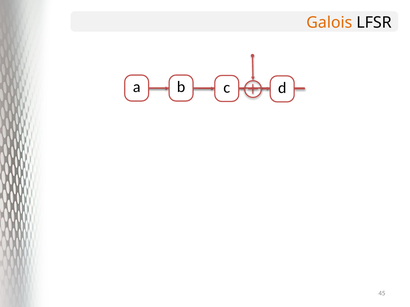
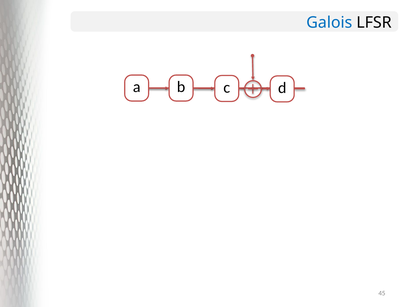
Galois colour: orange -> blue
